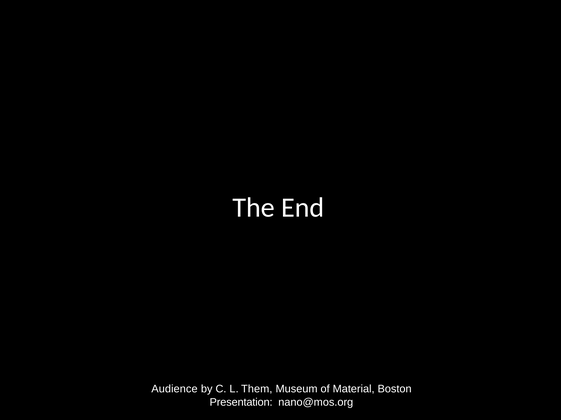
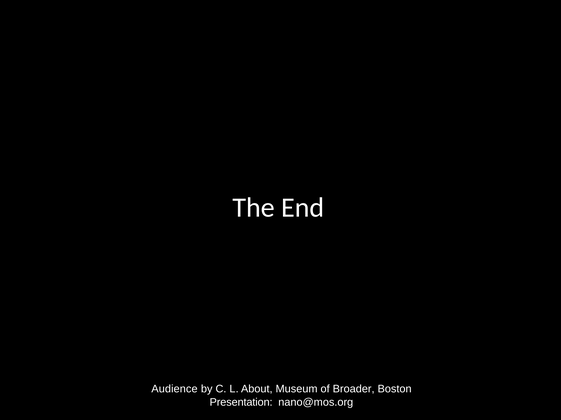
Them: Them -> About
Material: Material -> Broader
